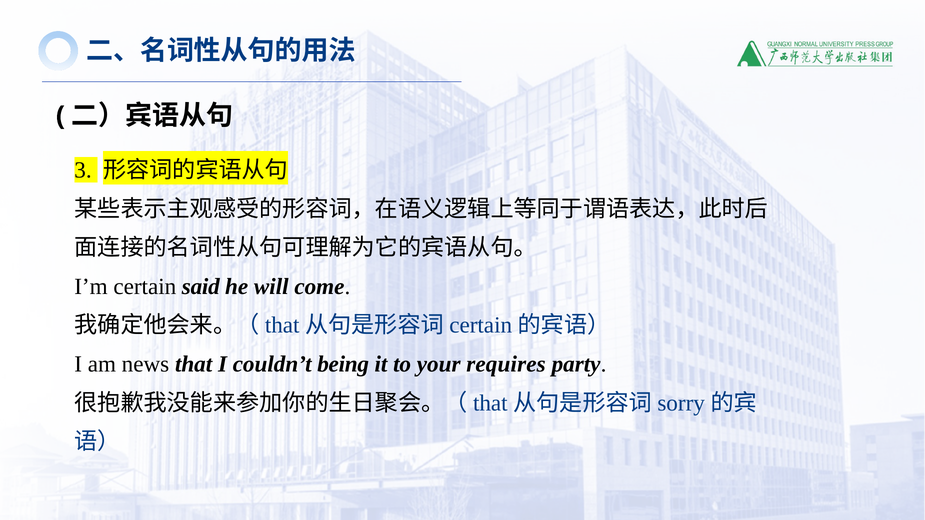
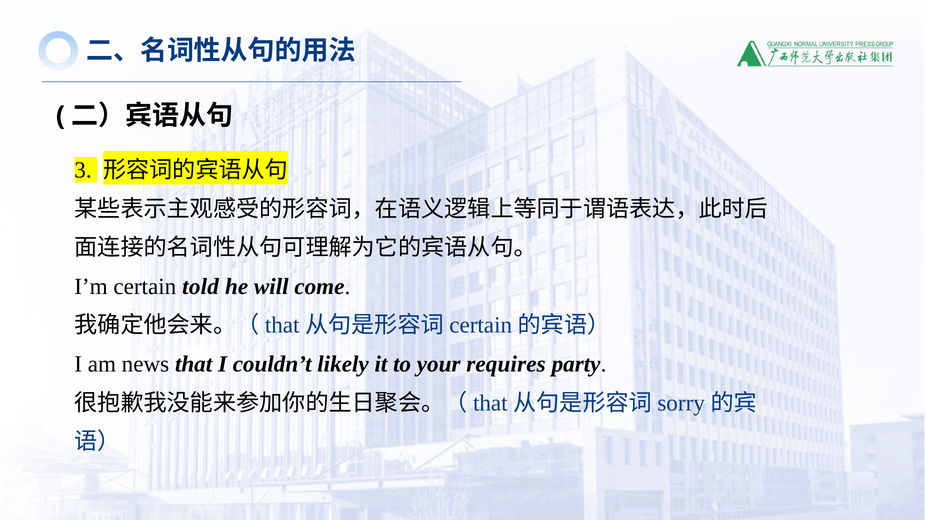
said: said -> told
being: being -> likely
